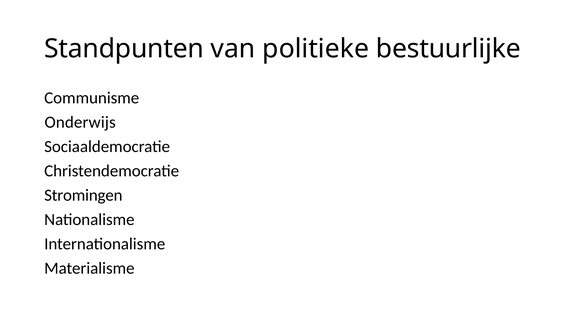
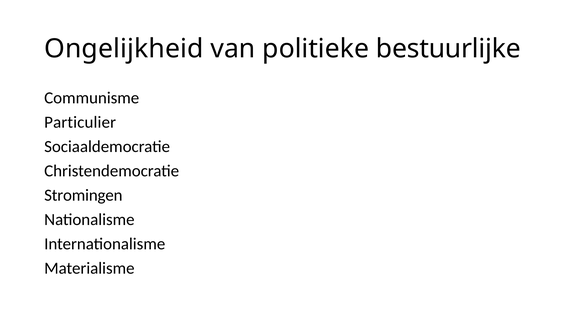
Standpunten: Standpunten -> Ongelijkheid
Onderwijs: Onderwijs -> Particulier
